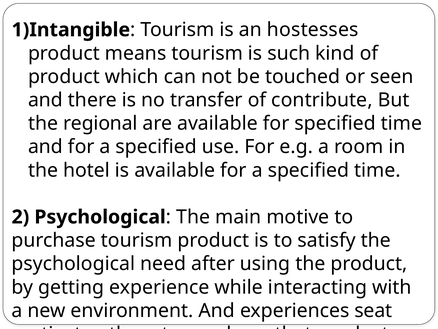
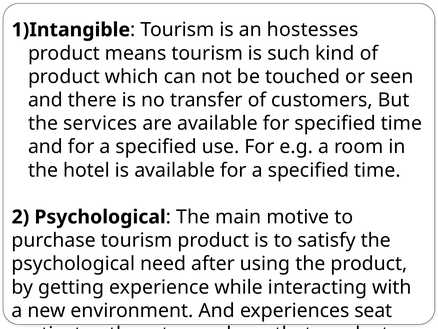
contribute: contribute -> customers
regional: regional -> services
